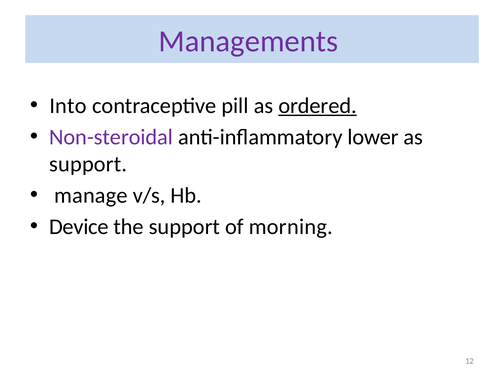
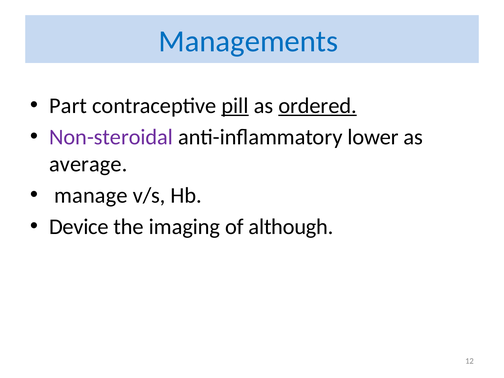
Managements colour: purple -> blue
Into: Into -> Part
pill underline: none -> present
support at (88, 164): support -> average
the support: support -> imaging
morning: morning -> although
